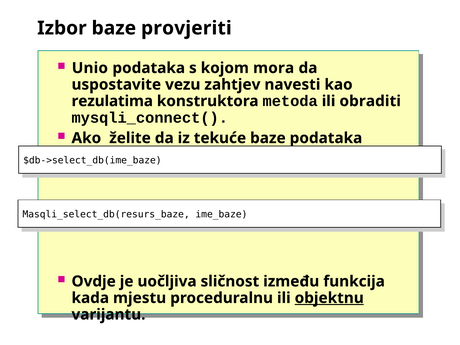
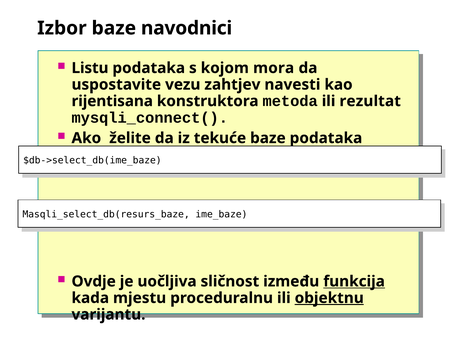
provjeriti: provjeriti -> navodnici
Unio: Unio -> Listu
rezulatima: rezulatima -> rijentisana
obraditi: obraditi -> rezultat
funkcija underline: none -> present
